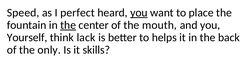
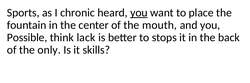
Speed: Speed -> Sports
perfect: perfect -> chronic
the at (68, 25) underline: present -> none
Yourself: Yourself -> Possible
helps: helps -> stops
